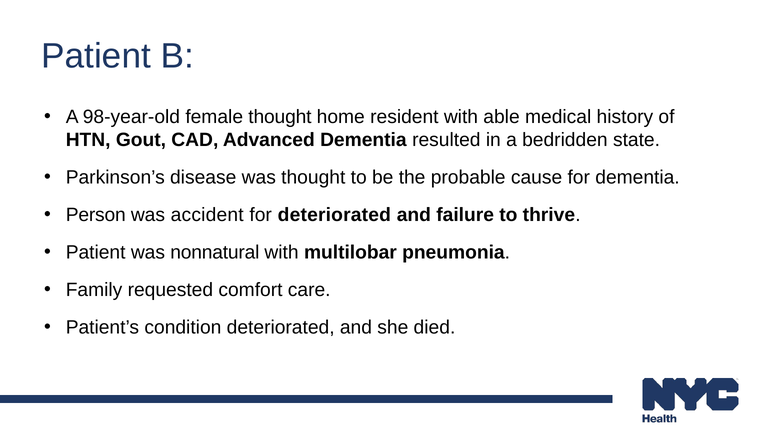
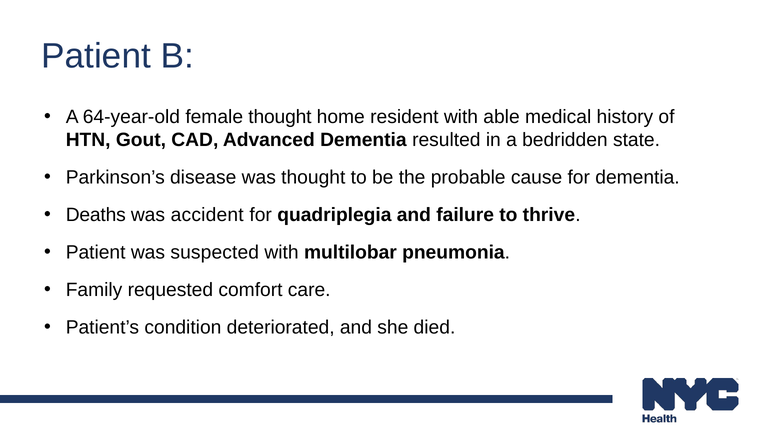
98-year-old: 98-year-old -> 64-year-old
Person: Person -> Deaths
for deteriorated: deteriorated -> quadriplegia
nonnatural: nonnatural -> suspected
